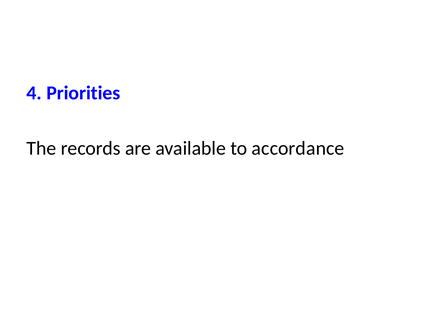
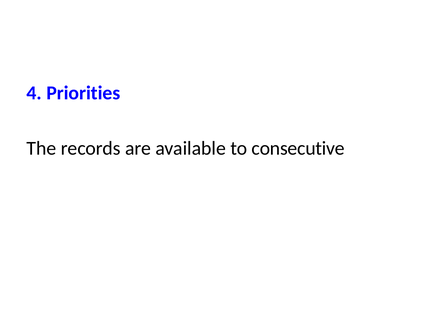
accordance: accordance -> consecutive
